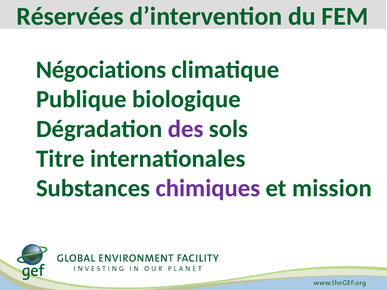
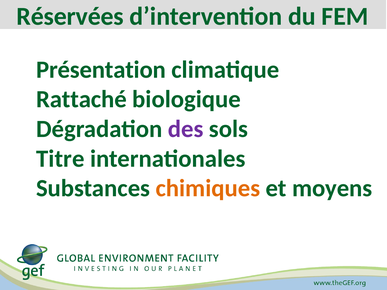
Négociations: Négociations -> Présentation
Publique: Publique -> Rattaché
chimiques colour: purple -> orange
mission: mission -> moyens
